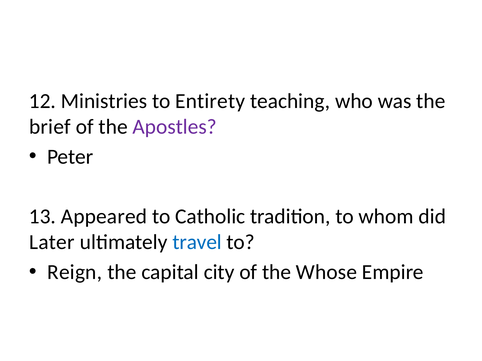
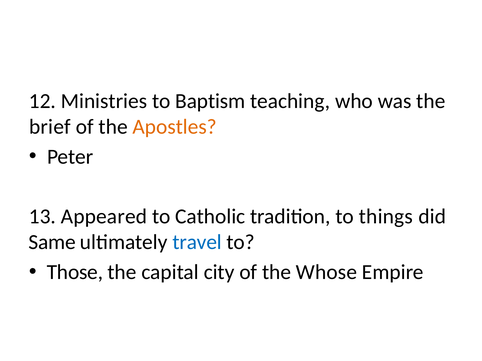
Entirety: Entirety -> Baptism
Apostles colour: purple -> orange
whom: whom -> things
Later: Later -> Same
Reign: Reign -> Those
